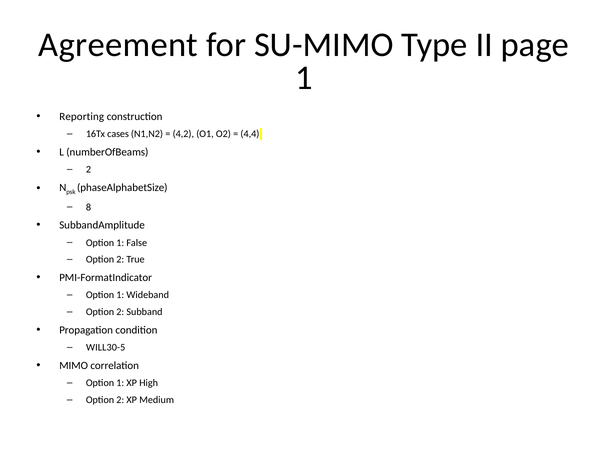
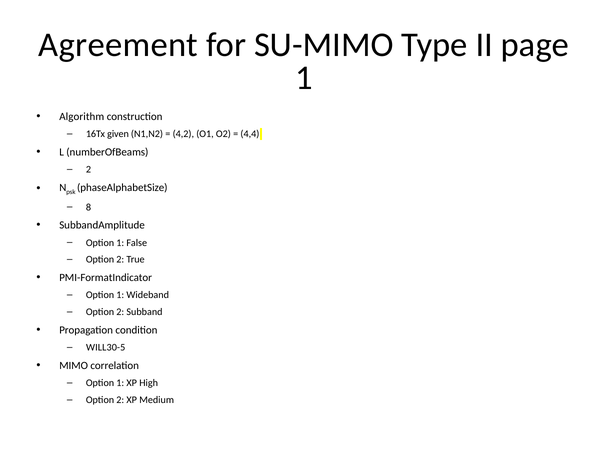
Reporting: Reporting -> Algorithm
cases: cases -> given
